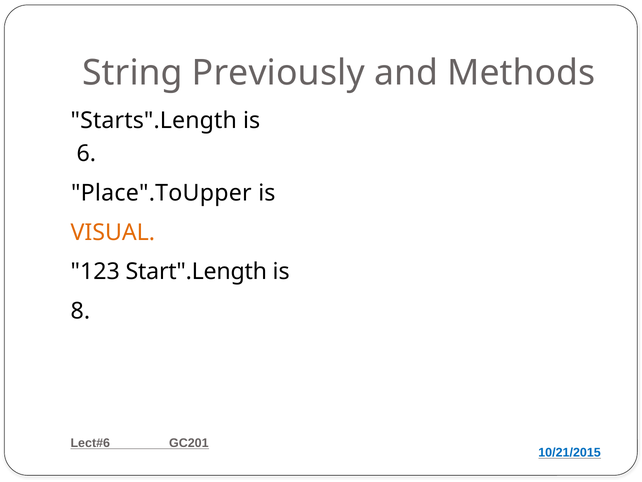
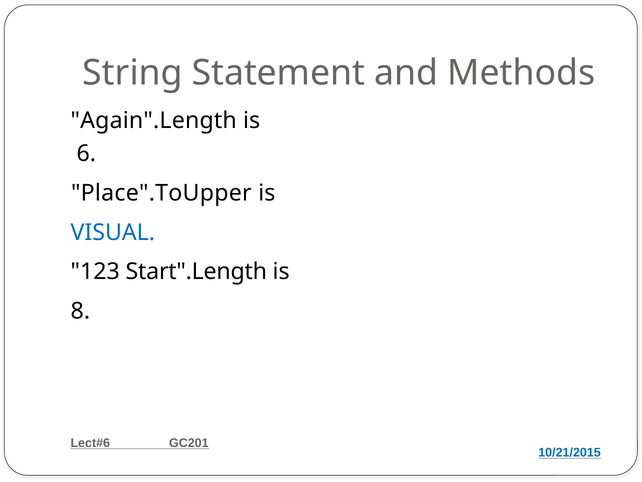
Previously: Previously -> Statement
Starts".Length: Starts".Length -> Again".Length
VISUAL colour: orange -> blue
